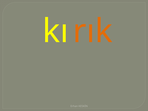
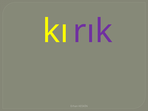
rık colour: orange -> purple
